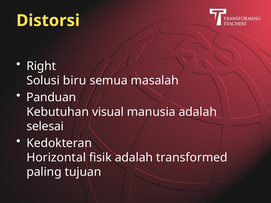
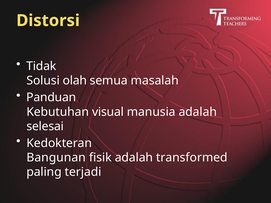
Right: Right -> Tidak
biru: biru -> olah
Horizontal: Horizontal -> Bangunan
tujuan: tujuan -> terjadi
